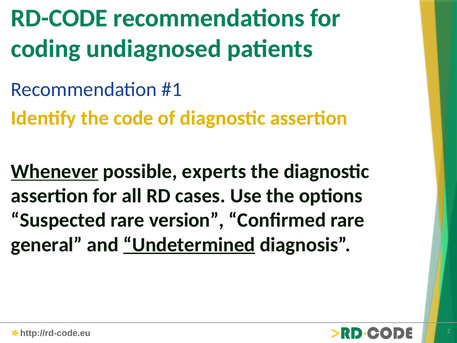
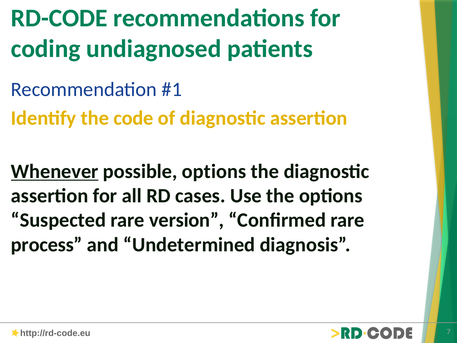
possible experts: experts -> options
general: general -> process
Undetermined underline: present -> none
